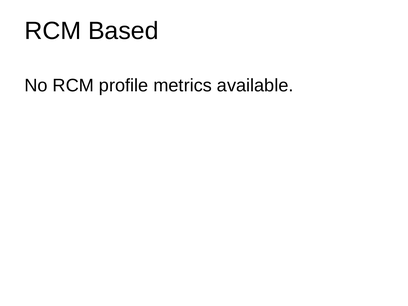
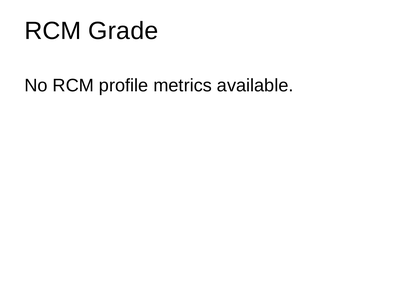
Based: Based -> Grade
